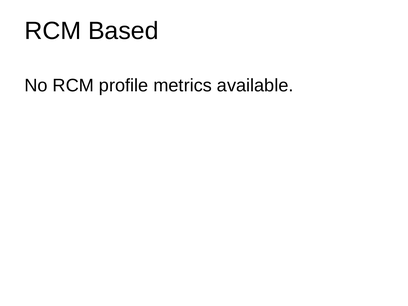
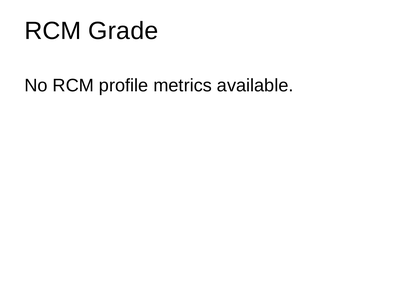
Based: Based -> Grade
